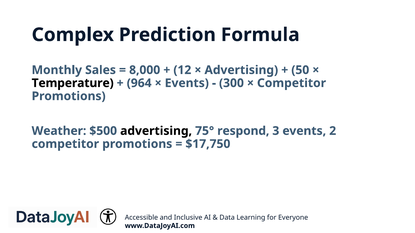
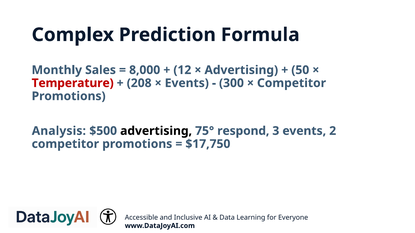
Temperature colour: black -> red
964: 964 -> 208
Weather: Weather -> Analysis
